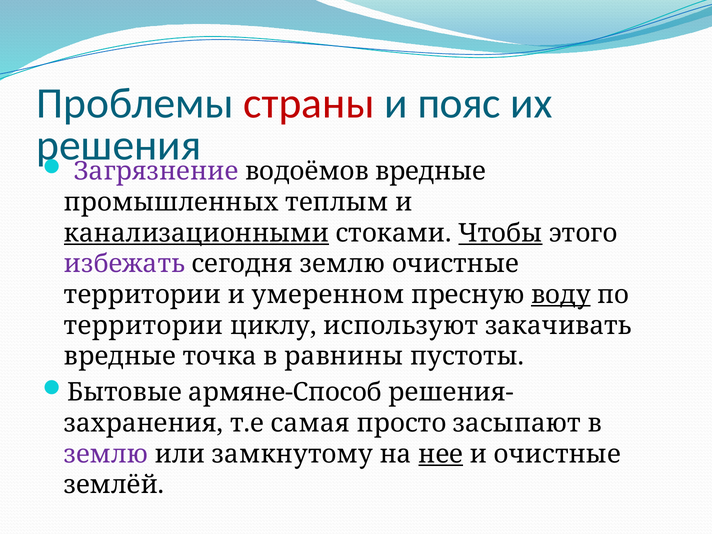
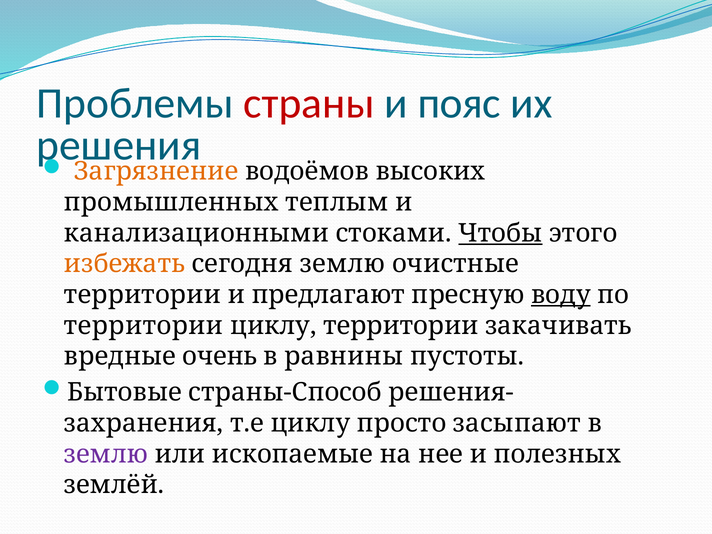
Загрязнение colour: purple -> orange
водоёмов вредные: вредные -> высоких
канализационными underline: present -> none
избежать colour: purple -> orange
умеренном: умеренном -> предлагают
циклу используют: используют -> территории
точка: точка -> очень
армяне-Способ: армяне-Способ -> страны-Способ
т.е самая: самая -> циклу
замкнутому: замкнутому -> ископаемые
нее underline: present -> none
и очистные: очистные -> полезных
